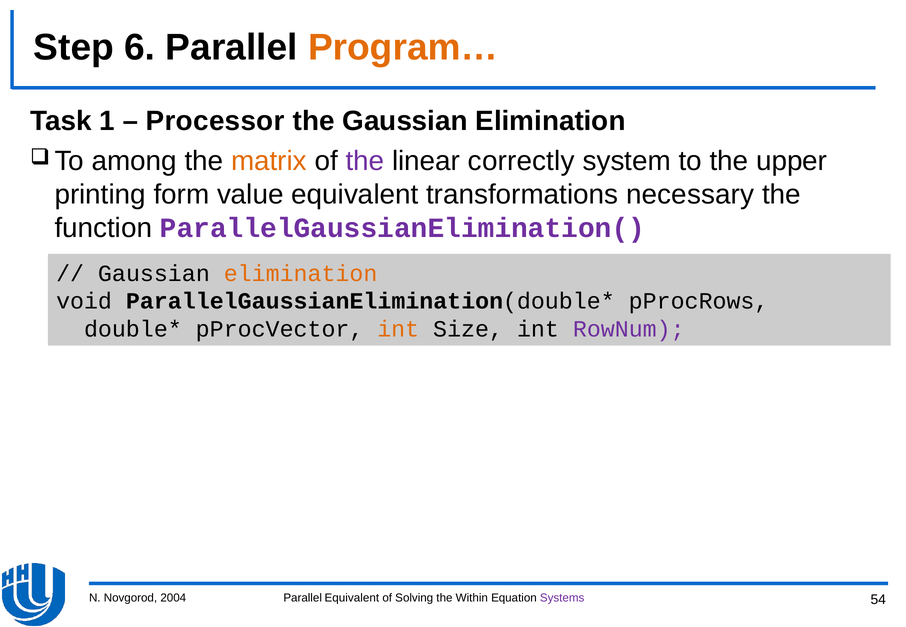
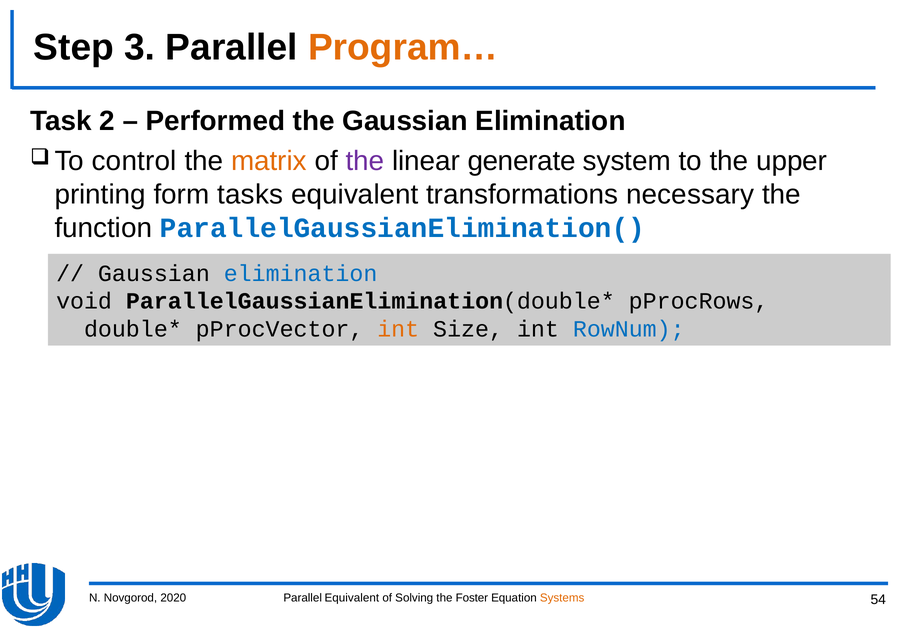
6: 6 -> 3
1: 1 -> 2
Processor: Processor -> Performed
among: among -> control
correctly: correctly -> generate
value: value -> tasks
ParallelGaussianElimination( colour: purple -> blue
elimination at (301, 274) colour: orange -> blue
RowNum colour: purple -> blue
2004: 2004 -> 2020
Within: Within -> Foster
Systems colour: purple -> orange
